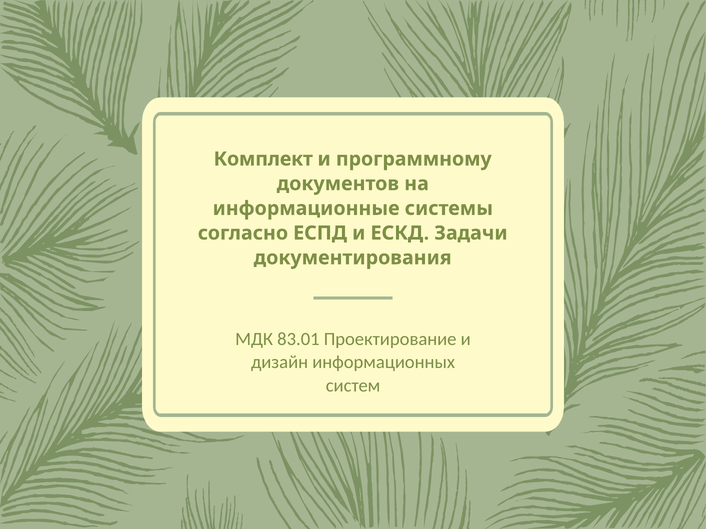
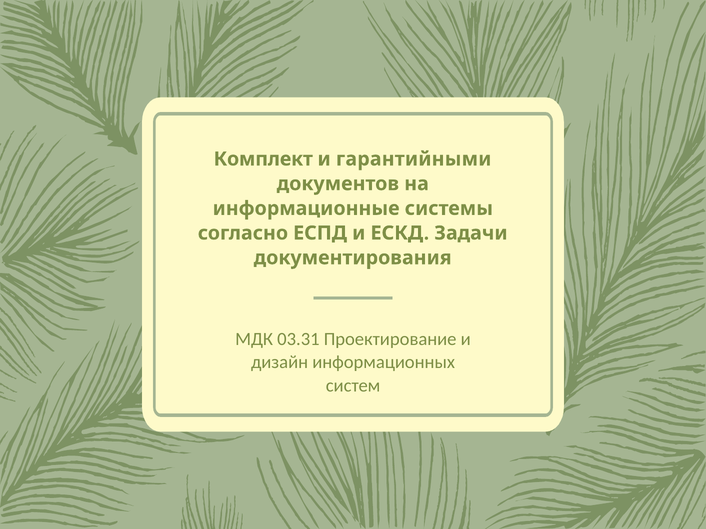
программному: программному -> гарантийными
83.01: 83.01 -> 03.31
